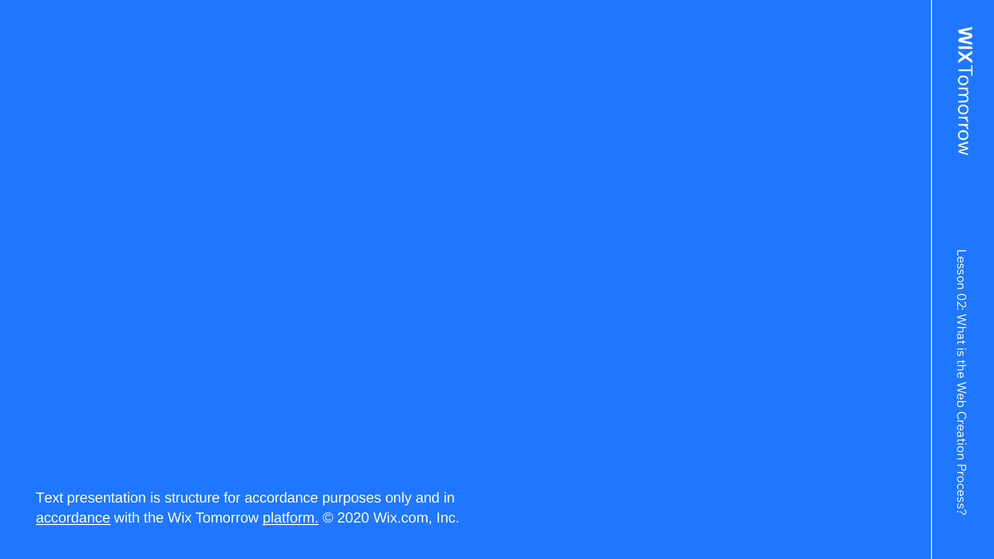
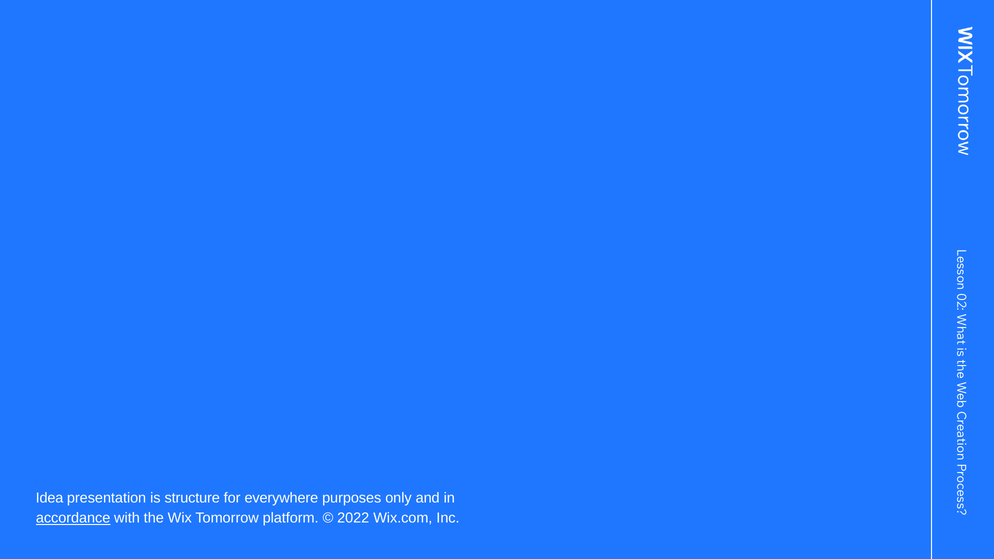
Text: Text -> Idea
for accordance: accordance -> everywhere
platform underline: present -> none
2020: 2020 -> 2022
